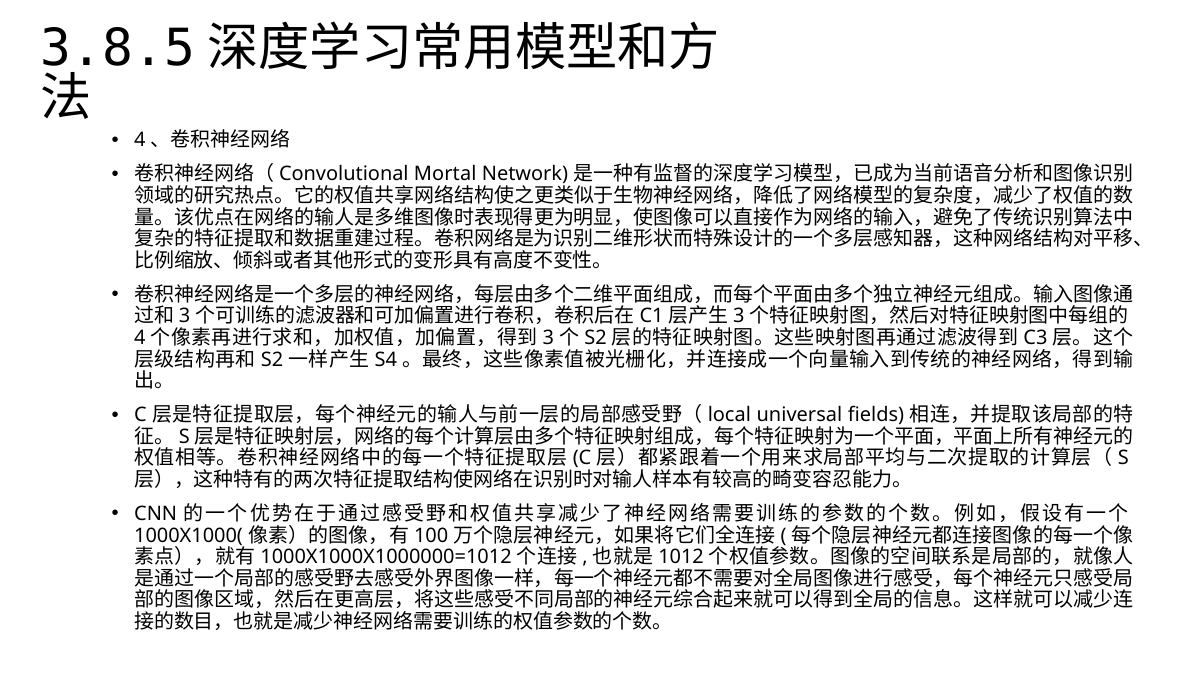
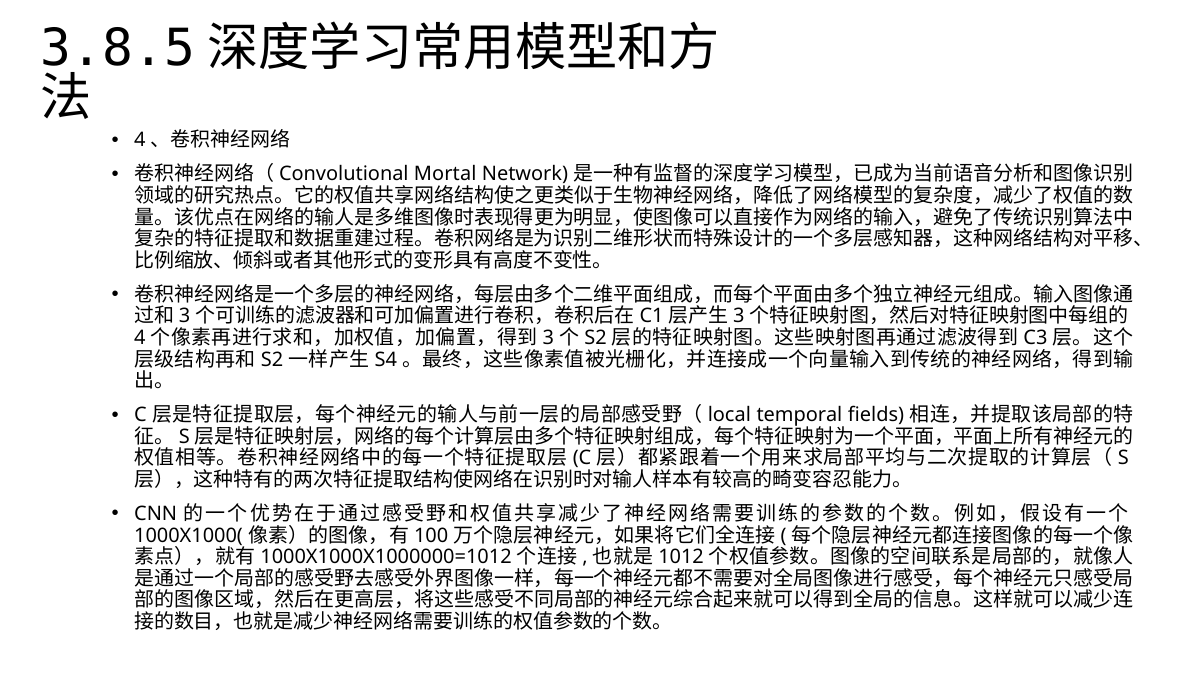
universal: universal -> temporal
